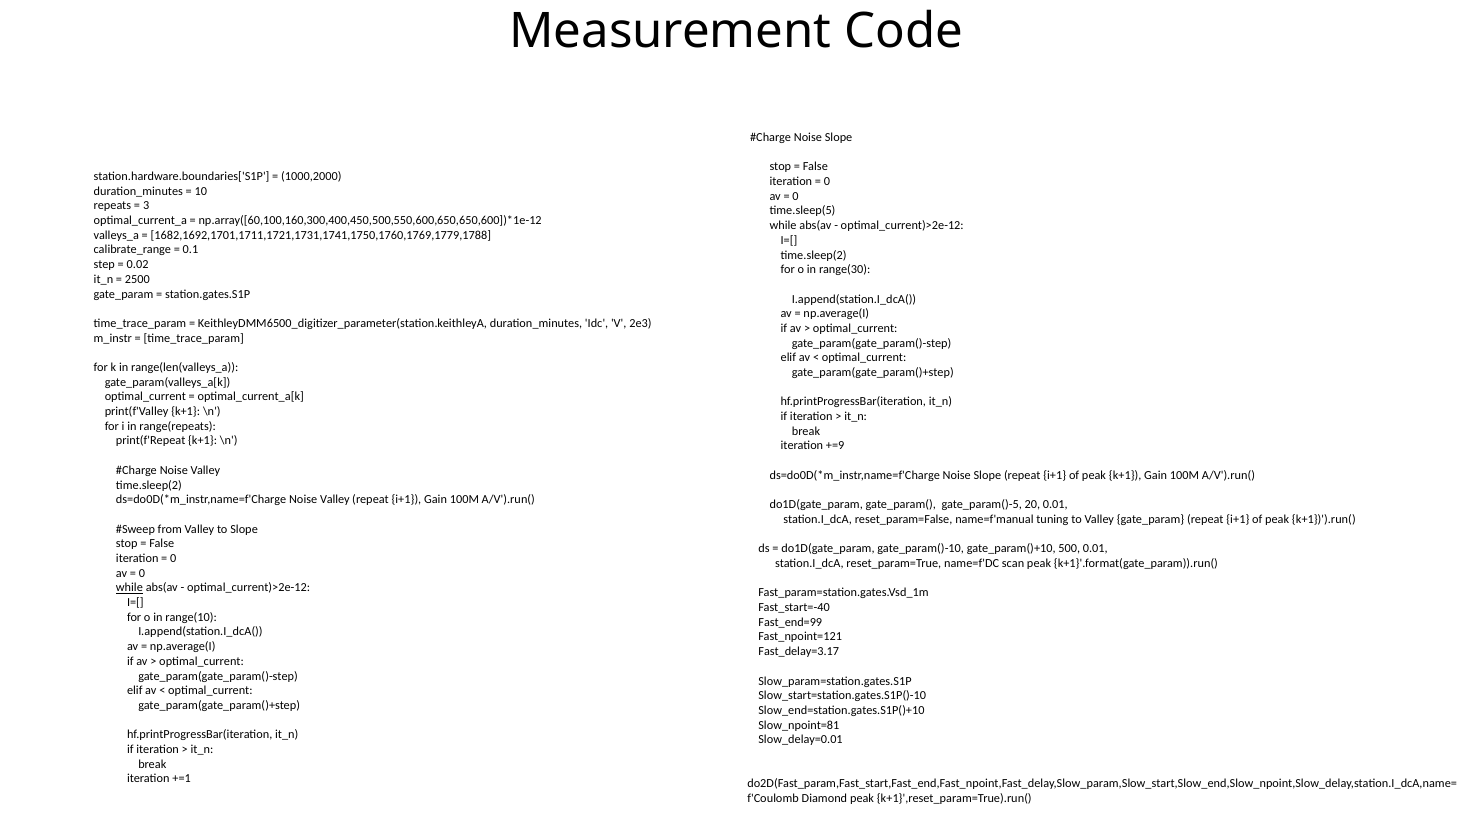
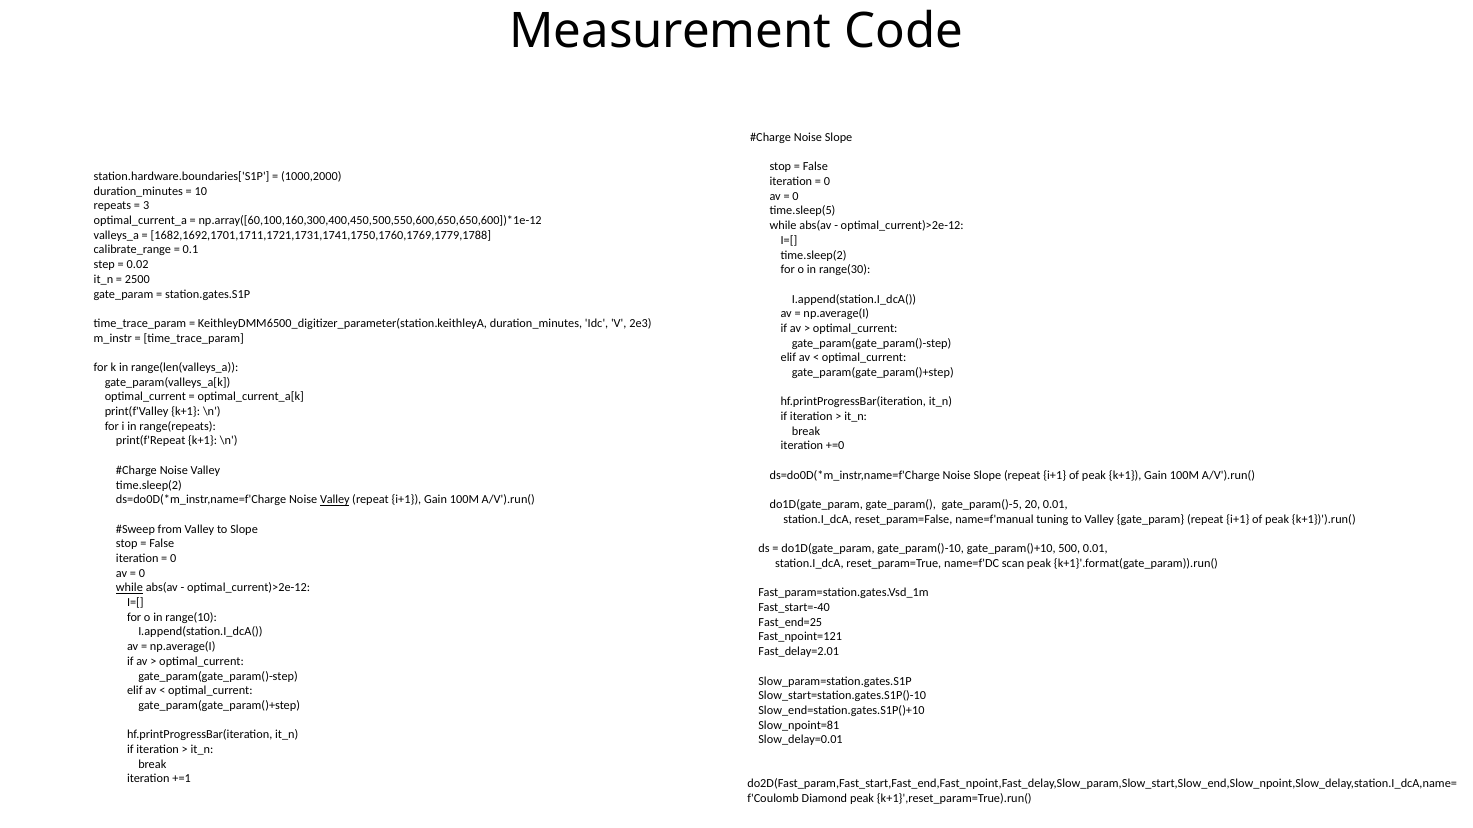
+=9: +=9 -> +=0
Valley at (335, 500) underline: none -> present
Fast_end=99: Fast_end=99 -> Fast_end=25
Fast_delay=3.17: Fast_delay=3.17 -> Fast_delay=2.01
